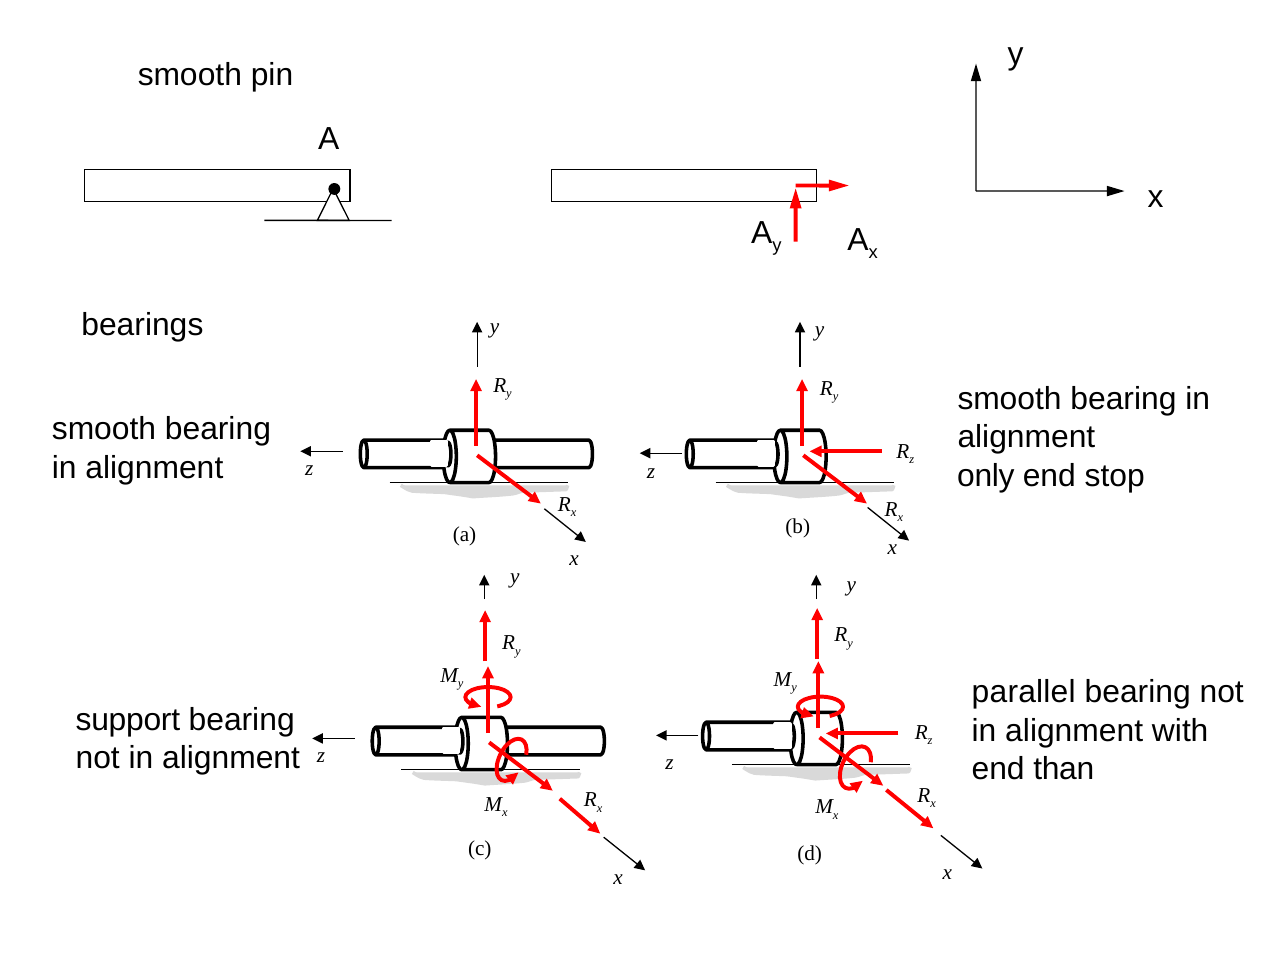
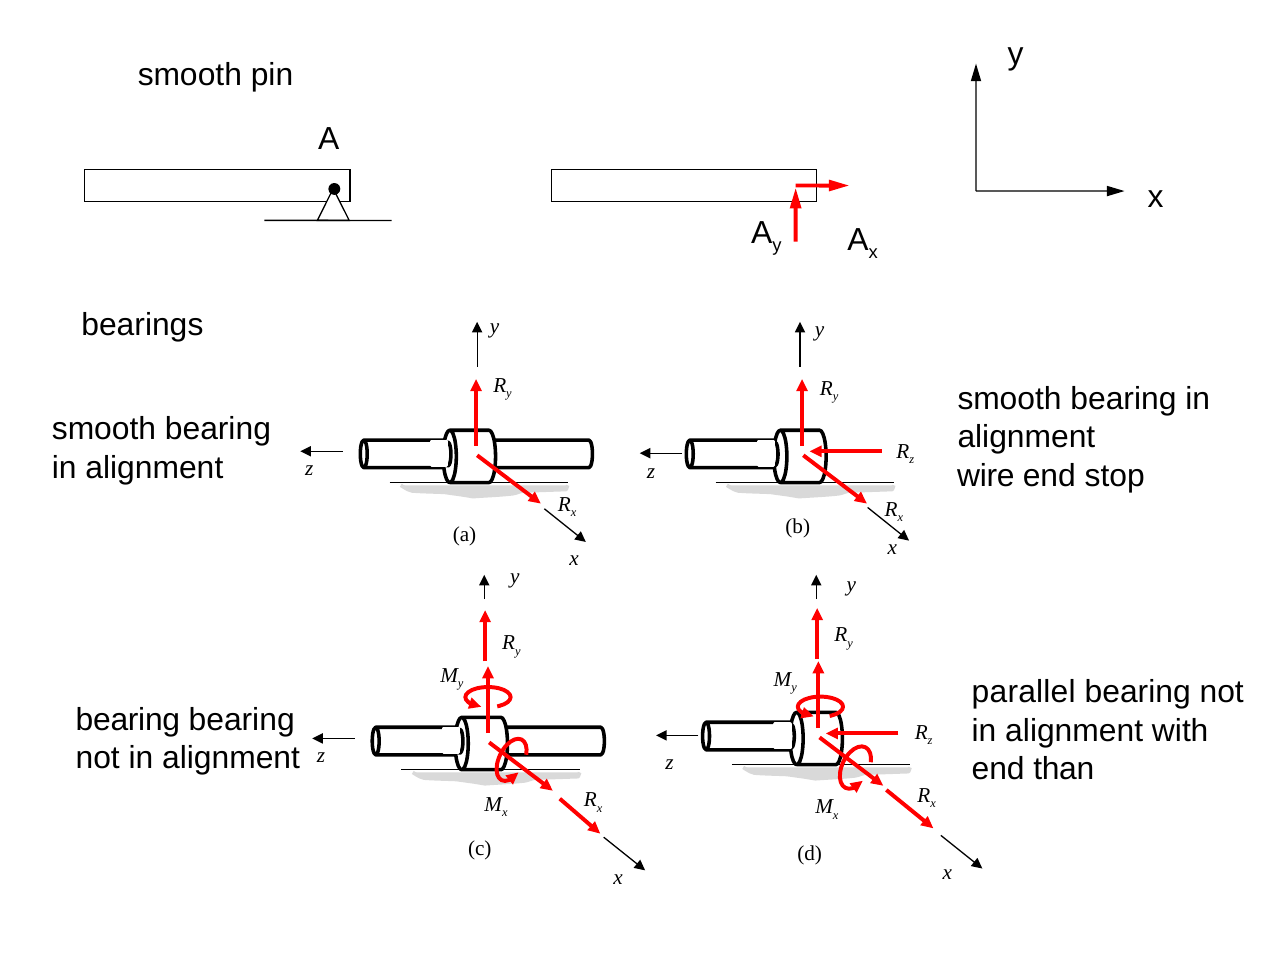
only: only -> wire
support at (128, 719): support -> bearing
